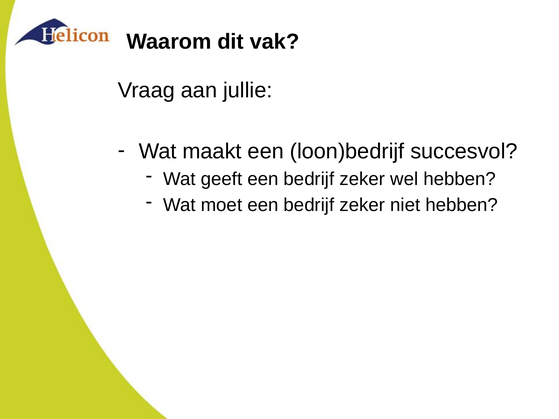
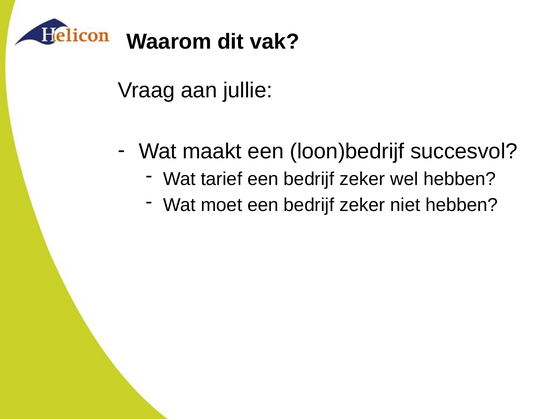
geeft: geeft -> tarief
